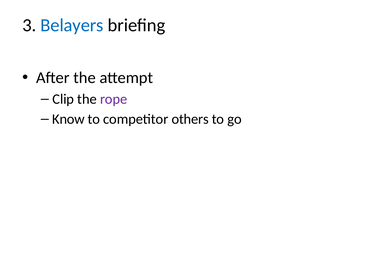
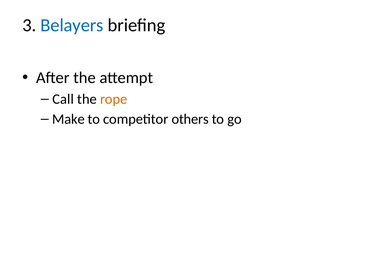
Clip: Clip -> Call
rope colour: purple -> orange
Know: Know -> Make
